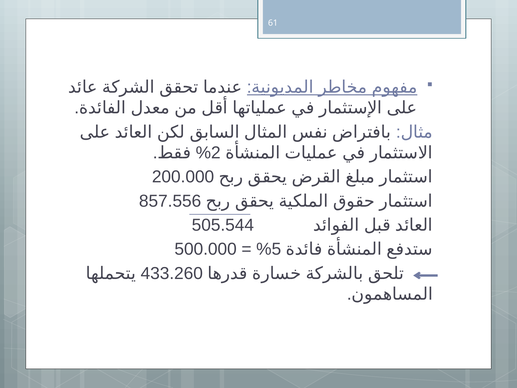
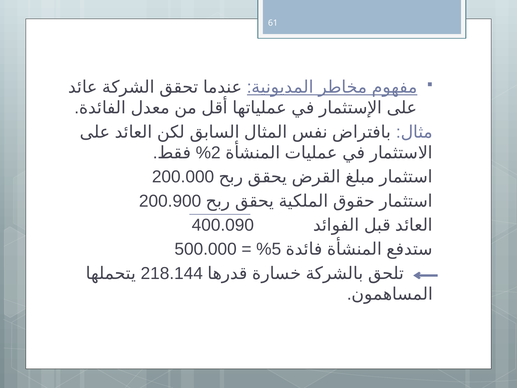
857.556: 857.556 -> 200.900
505.544: 505.544 -> 400.090
433.260: 433.260 -> 218.144
